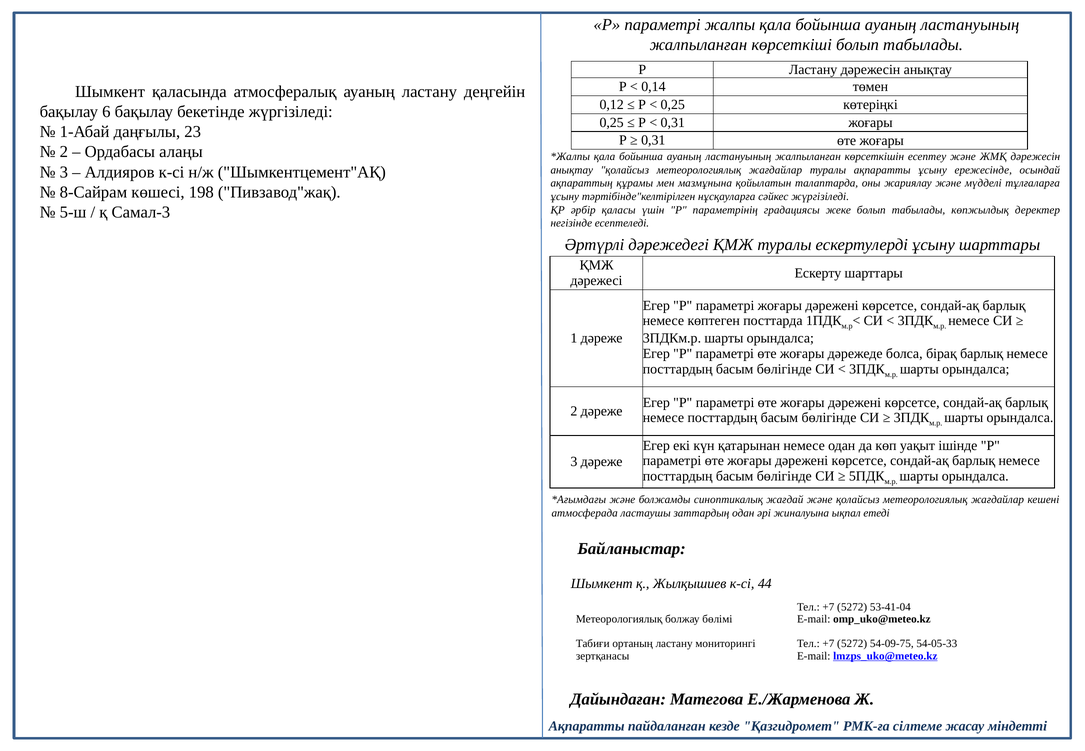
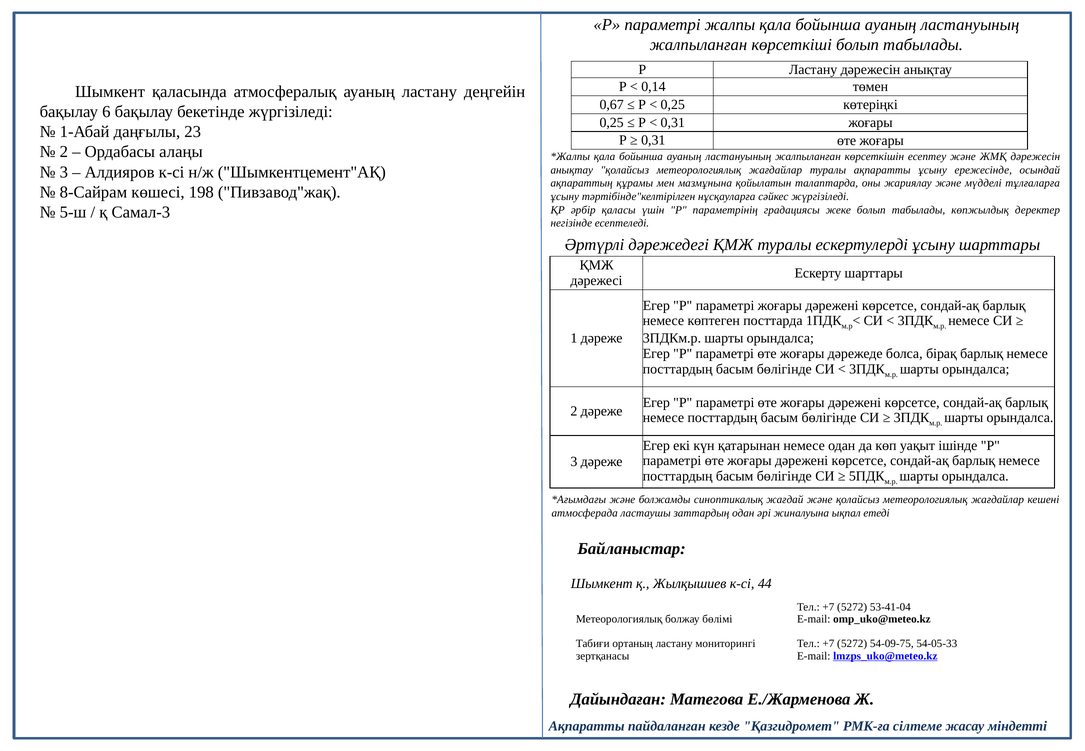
0,12: 0,12 -> 0,67
